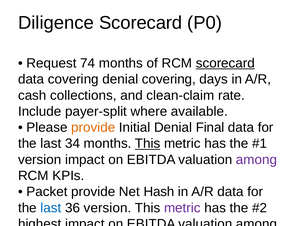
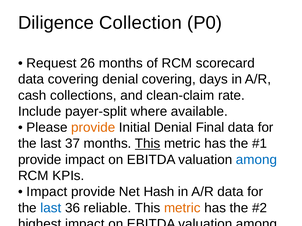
Diligence Scorecard: Scorecard -> Collection
74: 74 -> 26
scorecard at (225, 63) underline: present -> none
34: 34 -> 37
version at (40, 160): version -> provide
among at (256, 160) colour: purple -> blue
Packet at (47, 192): Packet -> Impact
36 version: version -> reliable
metric at (182, 208) colour: purple -> orange
